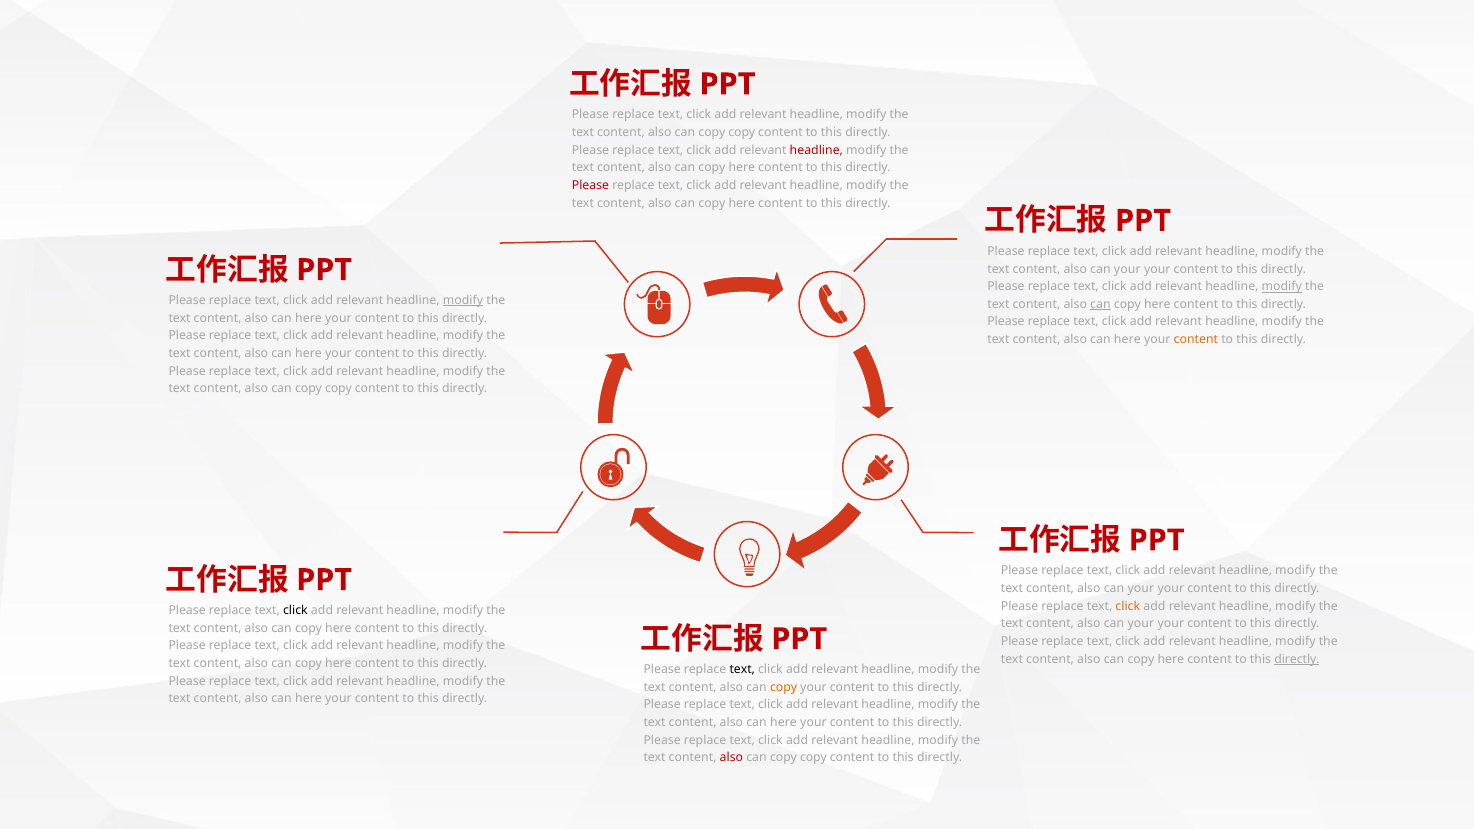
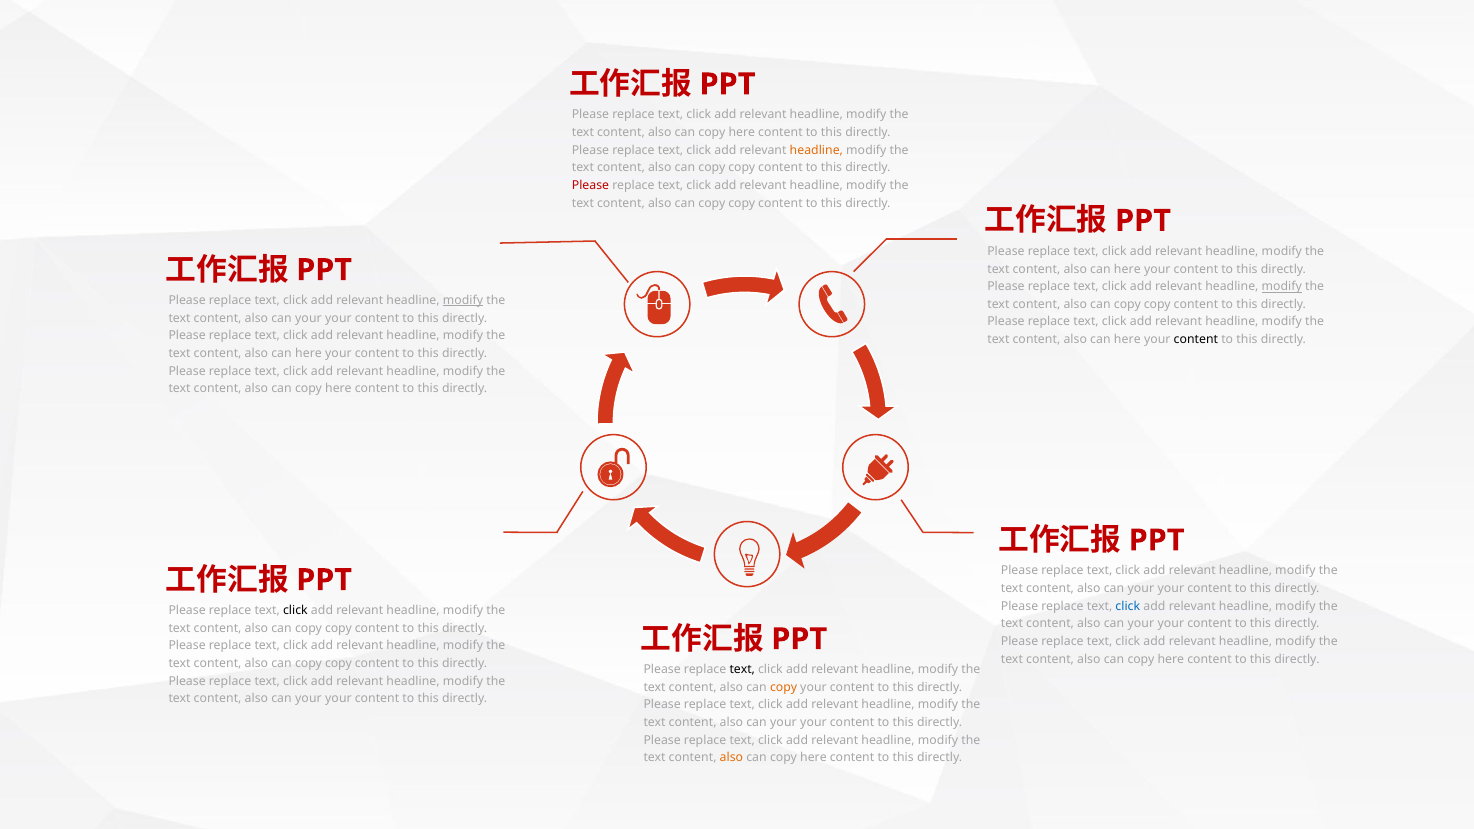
copy at (742, 133): copy -> here
headline at (816, 150) colour: red -> orange
here at (742, 168): here -> copy
here at (742, 203): here -> copy
your at (1127, 269): your -> here
can at (1100, 304) underline: present -> none
here at (1157, 304): here -> copy
here at (308, 318): here -> your
content at (1196, 340) colour: orange -> black
copy at (339, 389): copy -> here
click at (1128, 606) colour: orange -> blue
here at (338, 628): here -> copy
directly at (1297, 659) underline: present -> none
here at (338, 664): here -> copy
here at (308, 699): here -> your
here at (783, 723): here -> your
also at (731, 758) colour: red -> orange
copy at (814, 758): copy -> here
